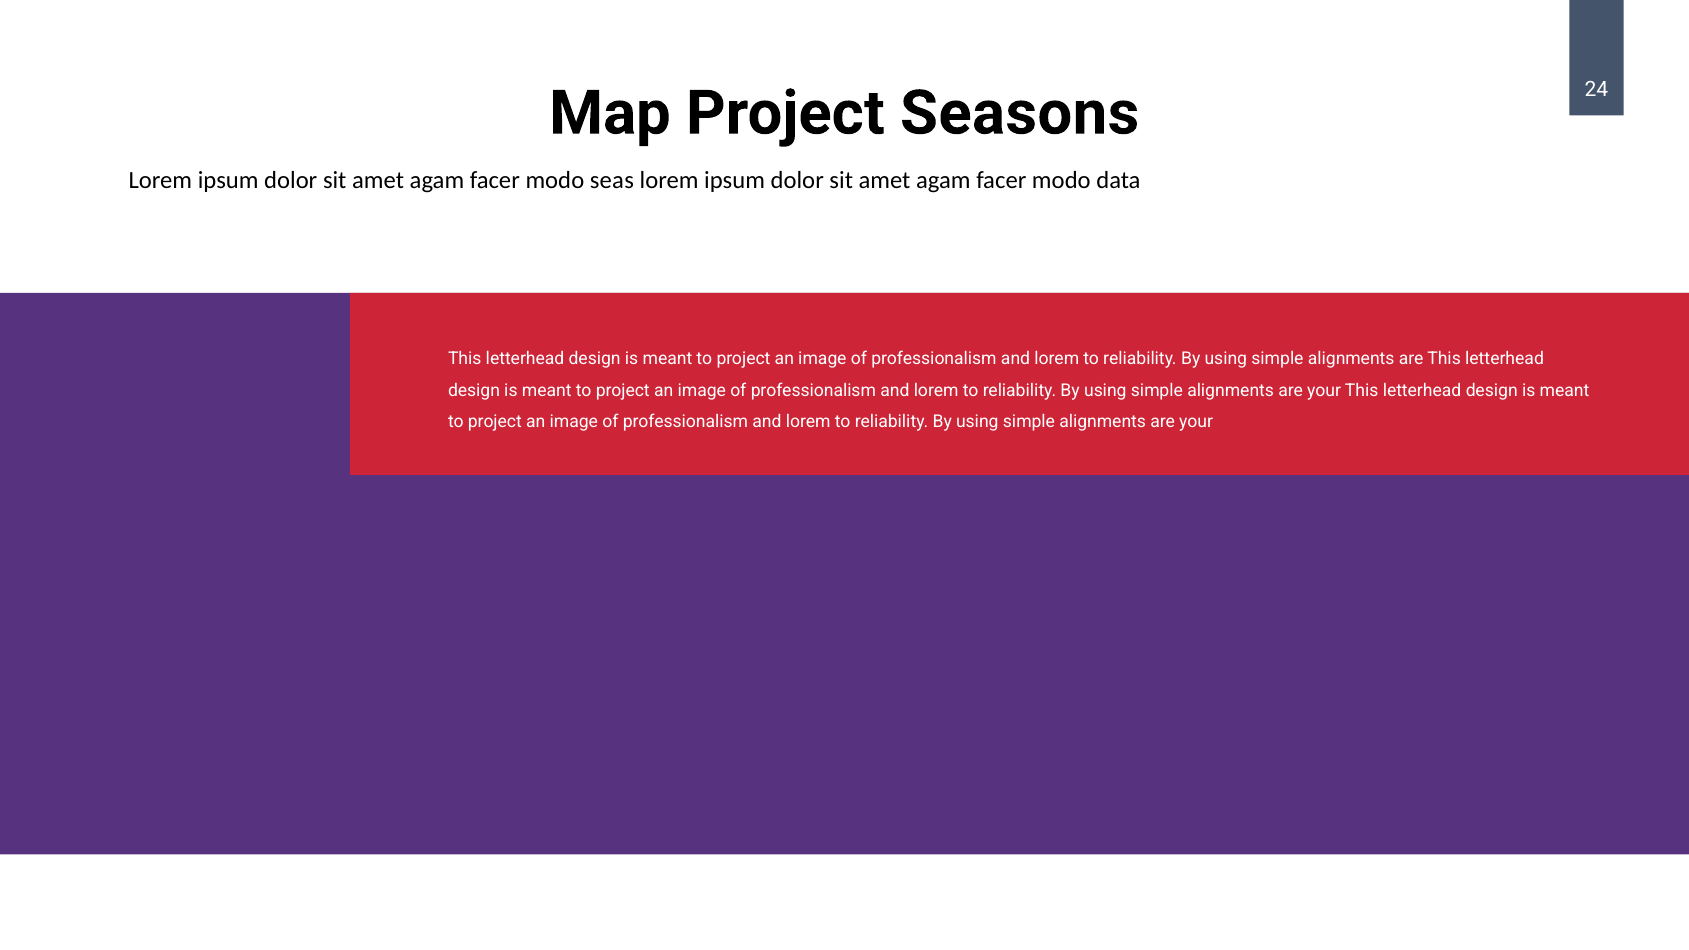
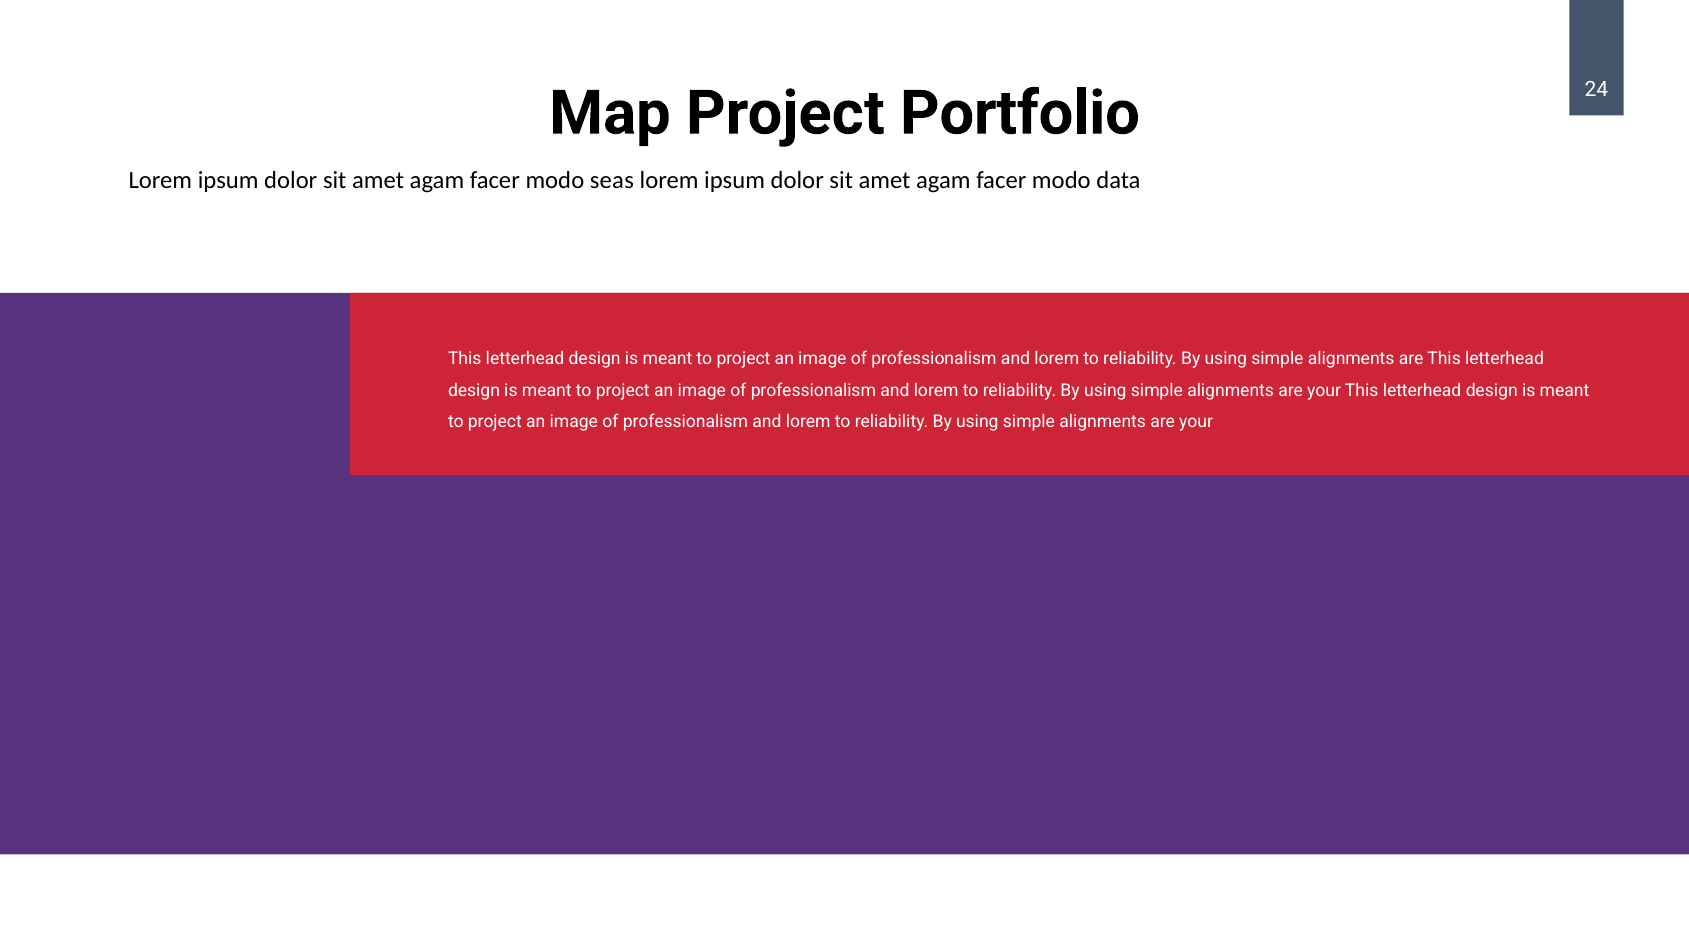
Seasons: Seasons -> Portfolio
